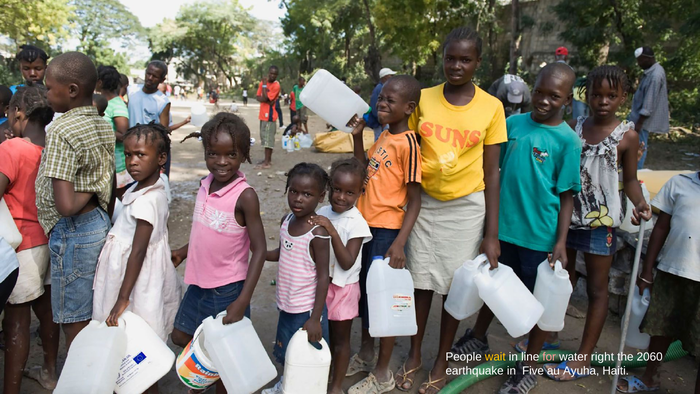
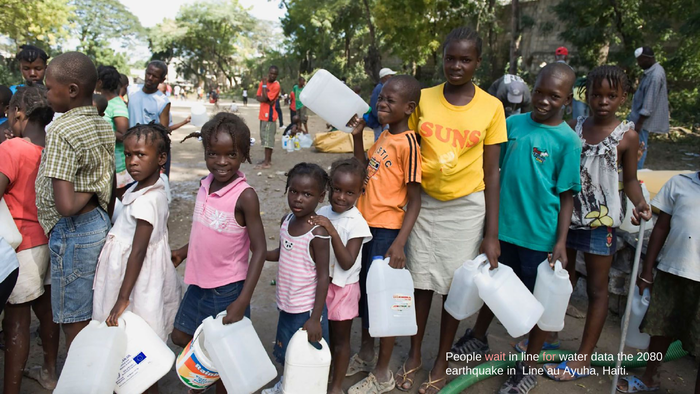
wait colour: yellow -> pink
right: right -> data
2060: 2060 -> 2080
earthquake in Five: Five -> Line
